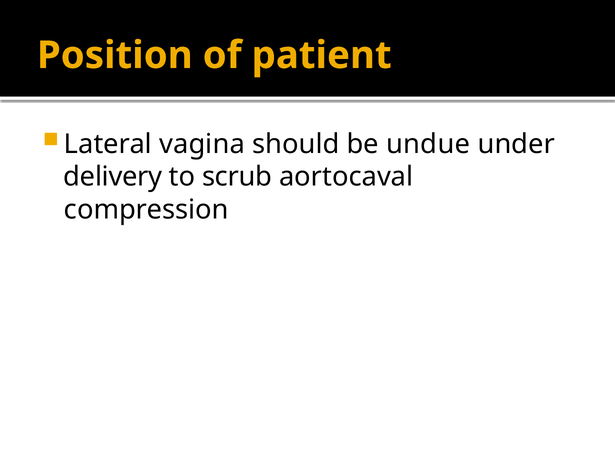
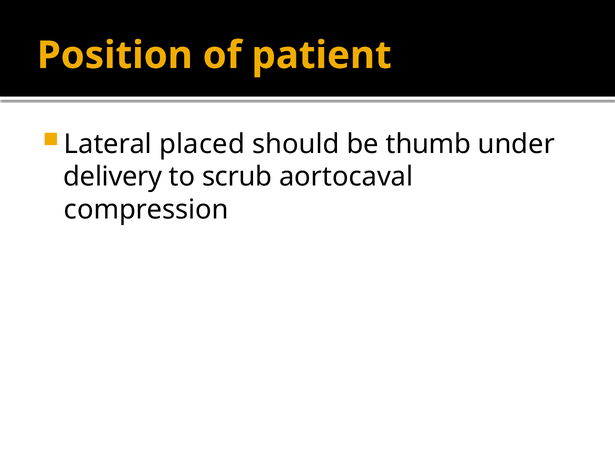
vagina: vagina -> placed
undue: undue -> thumb
